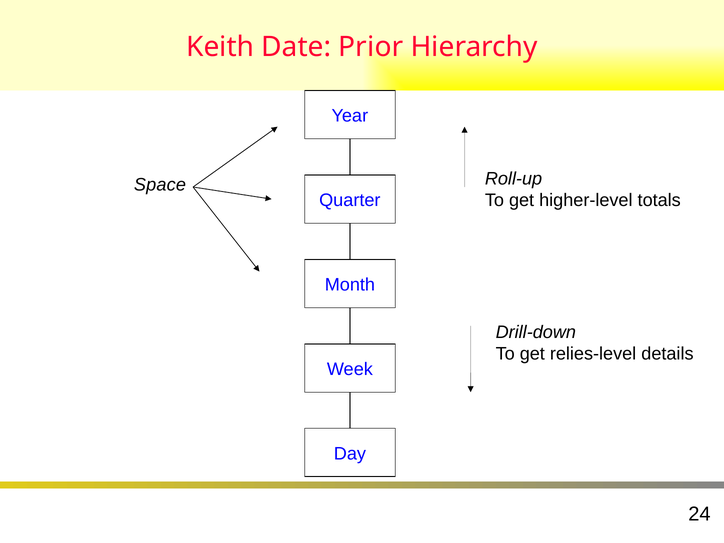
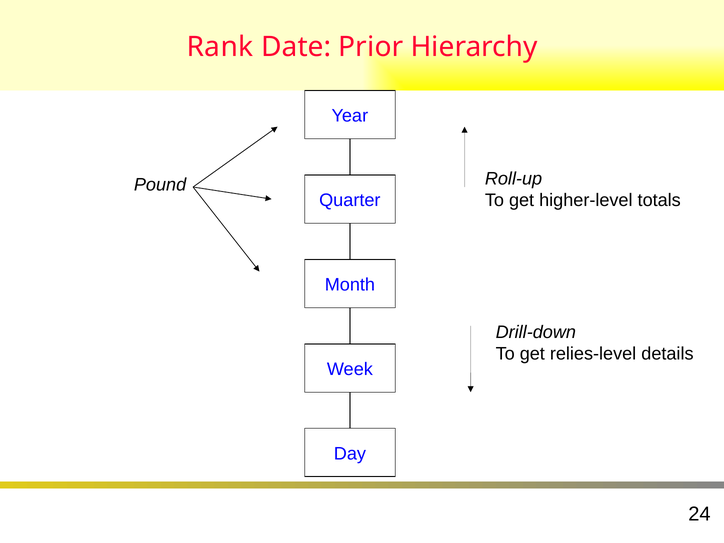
Keith: Keith -> Rank
Space: Space -> Pound
